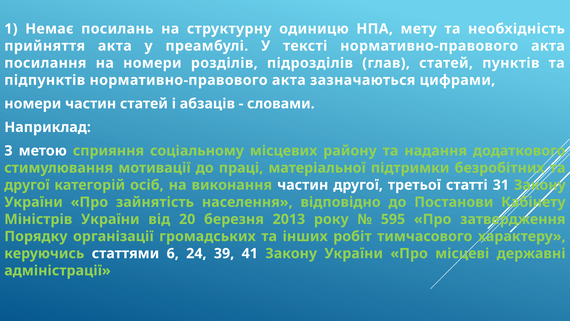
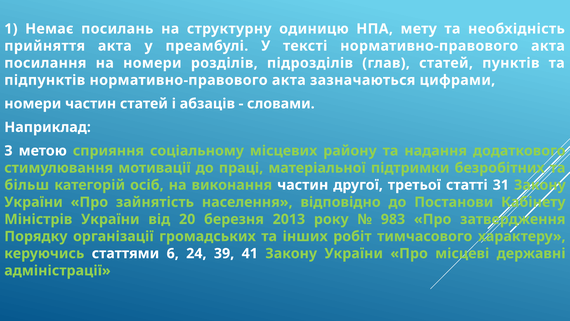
другої at (27, 185): другої -> більш
595: 595 -> 983
